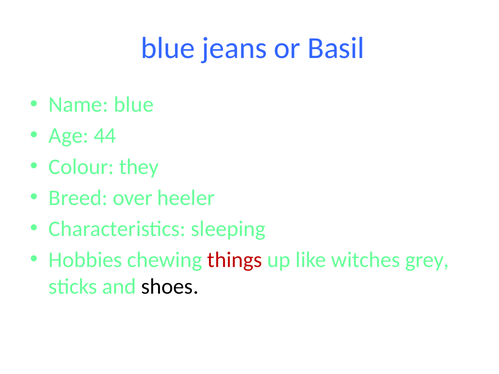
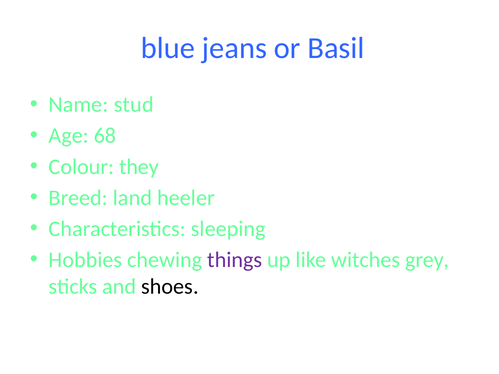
Name blue: blue -> stud
44: 44 -> 68
over: over -> land
things colour: red -> purple
